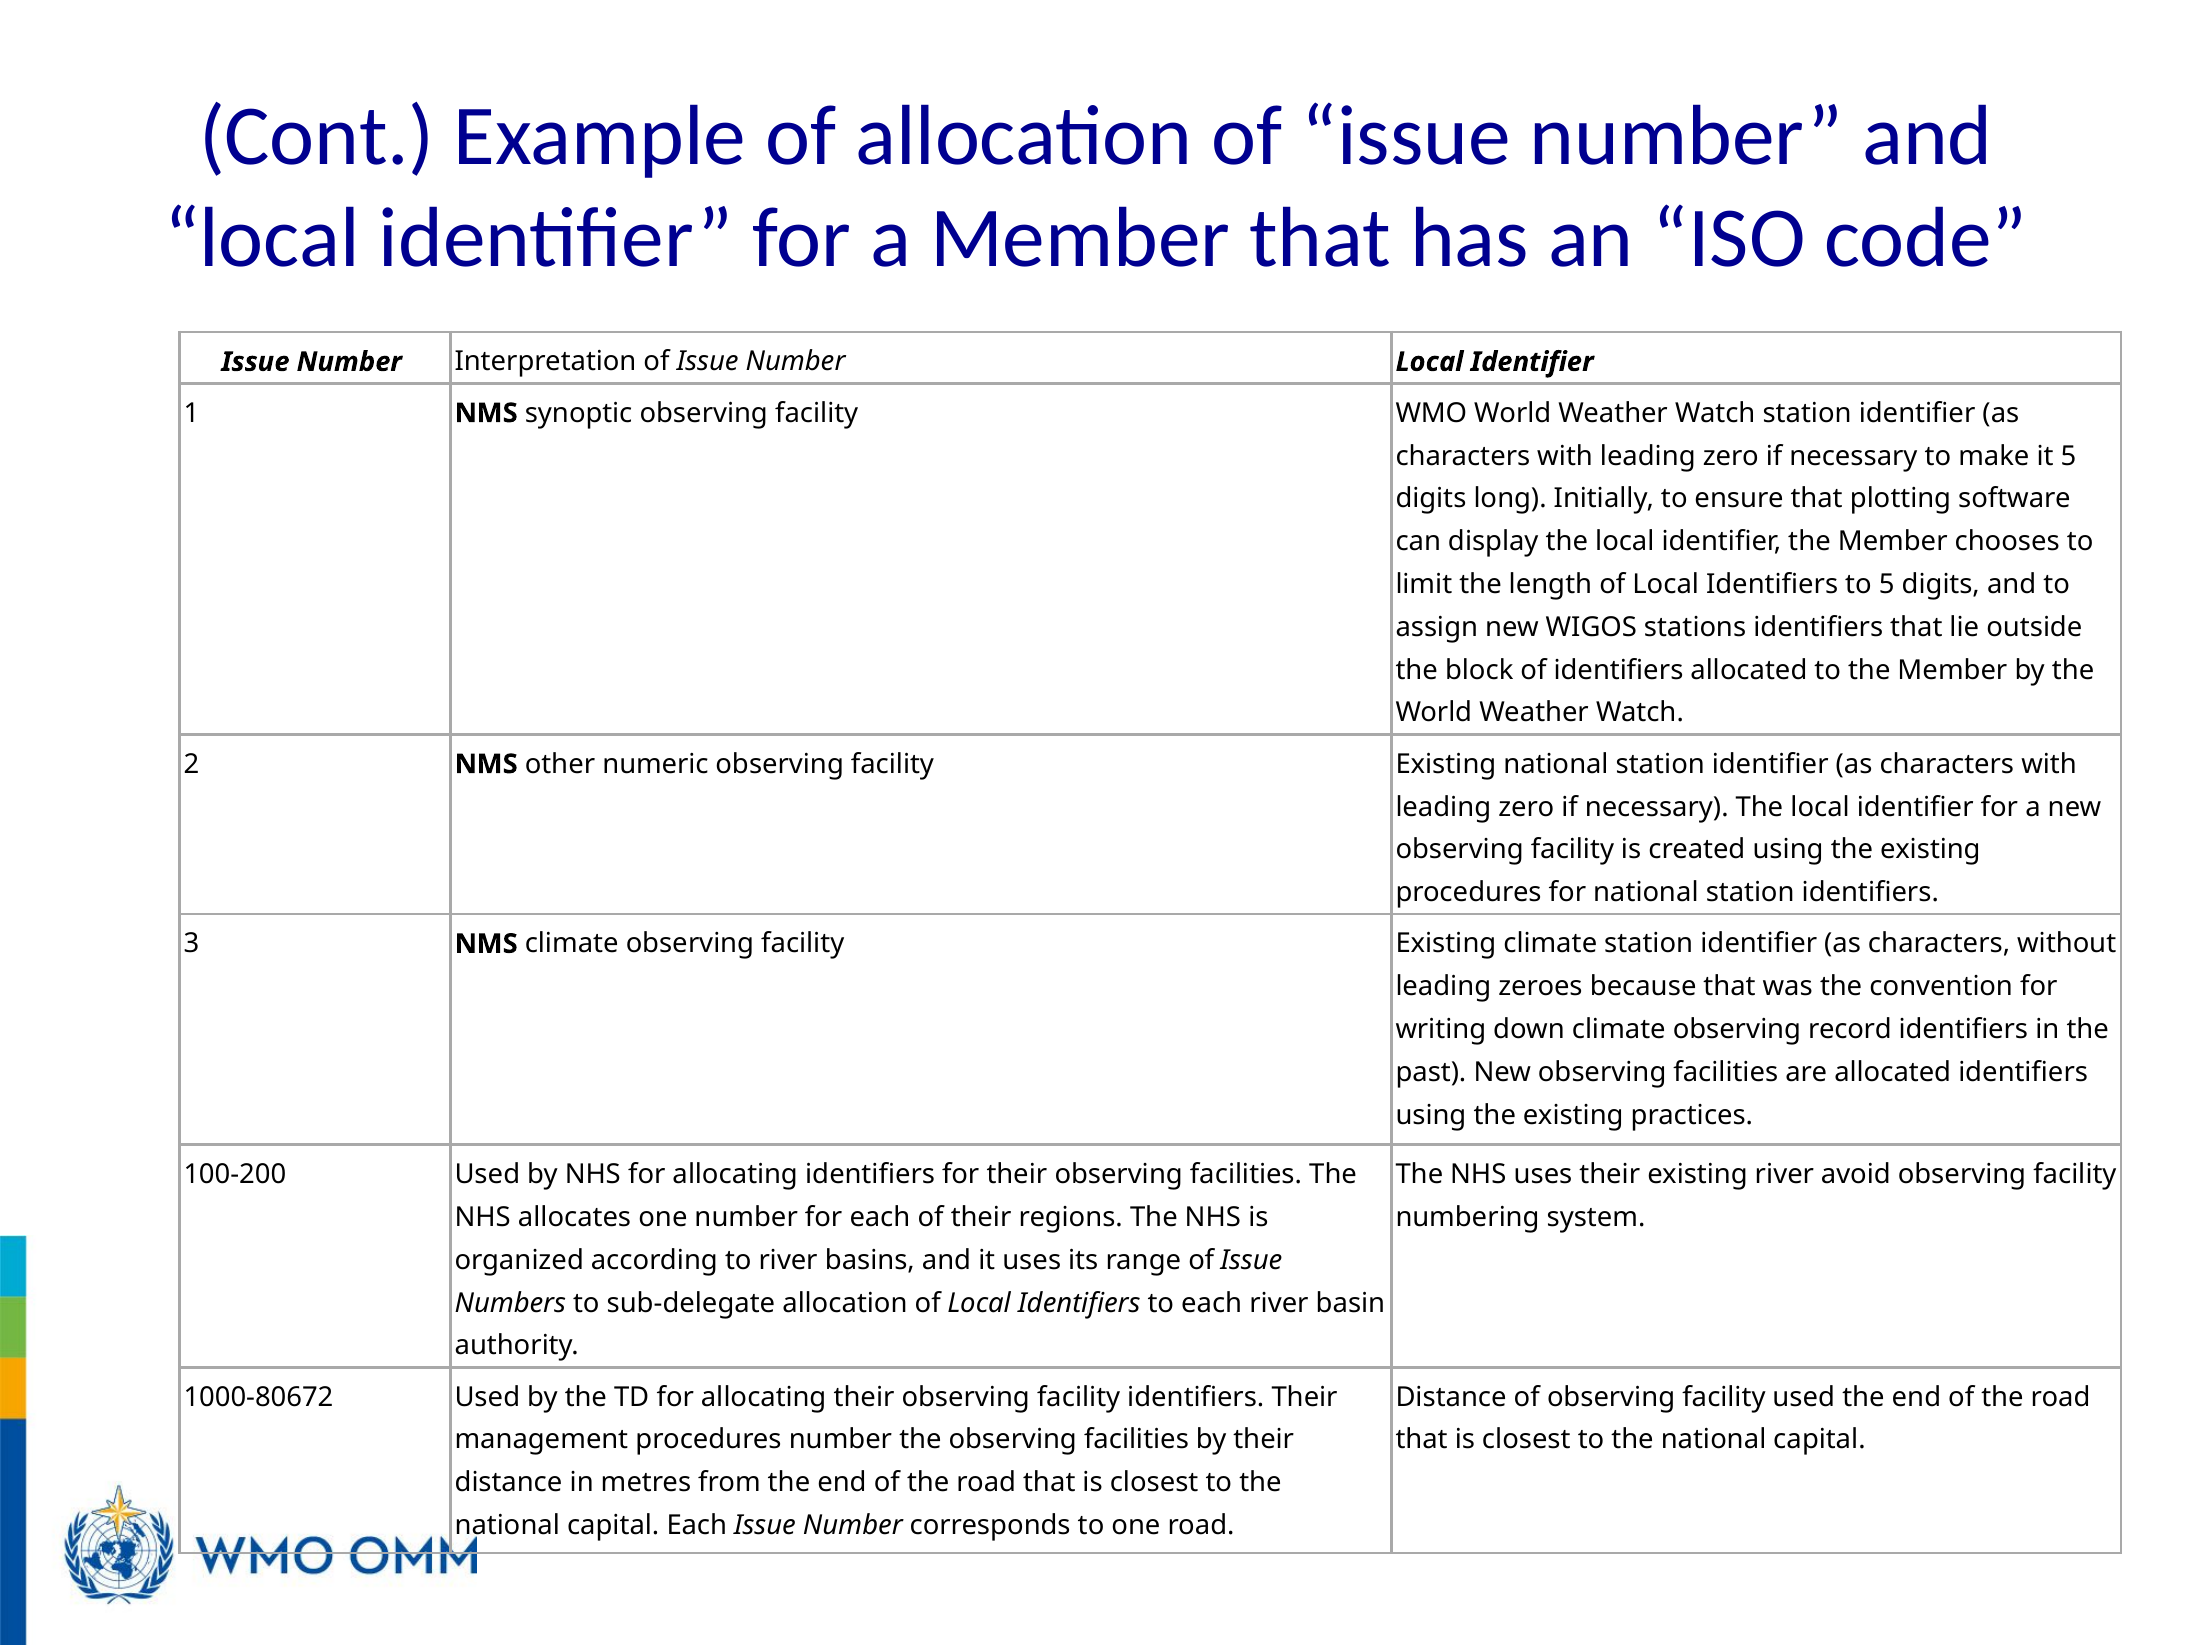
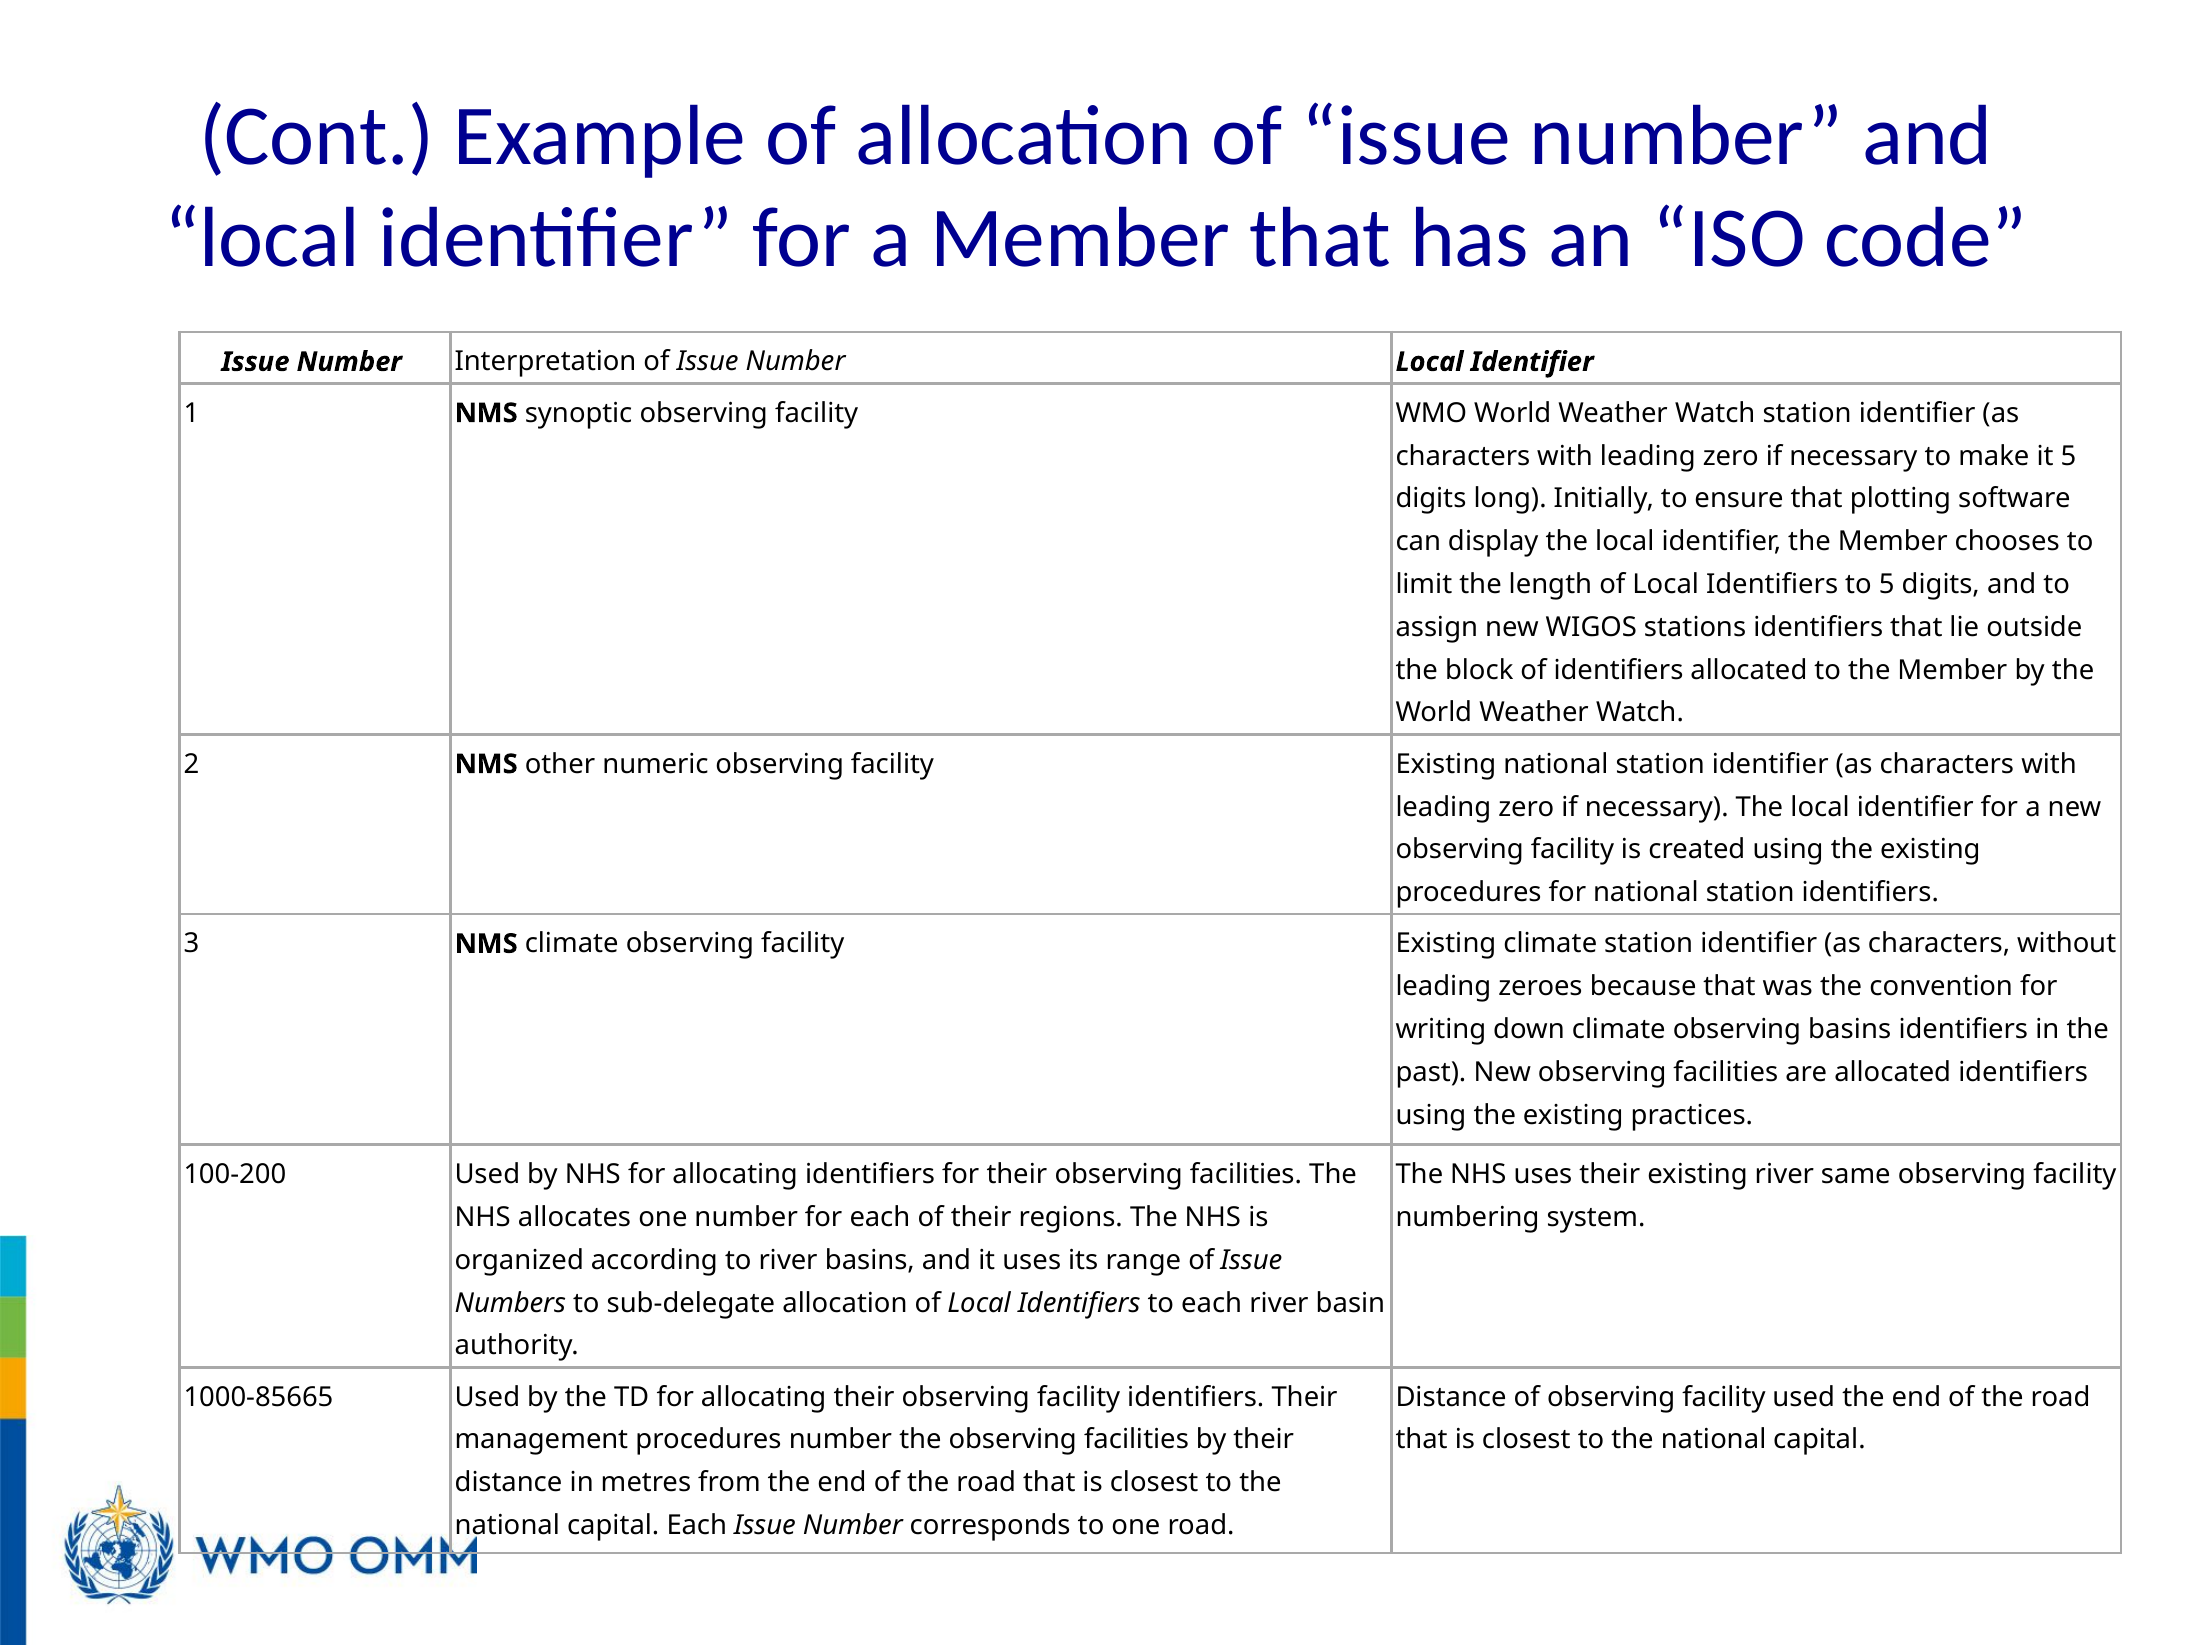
observing record: record -> basins
avoid: avoid -> same
1000-80672: 1000-80672 -> 1000-85665
